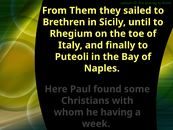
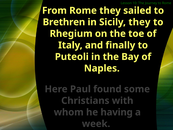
From Them: Them -> Rome
Sicily until: until -> they
